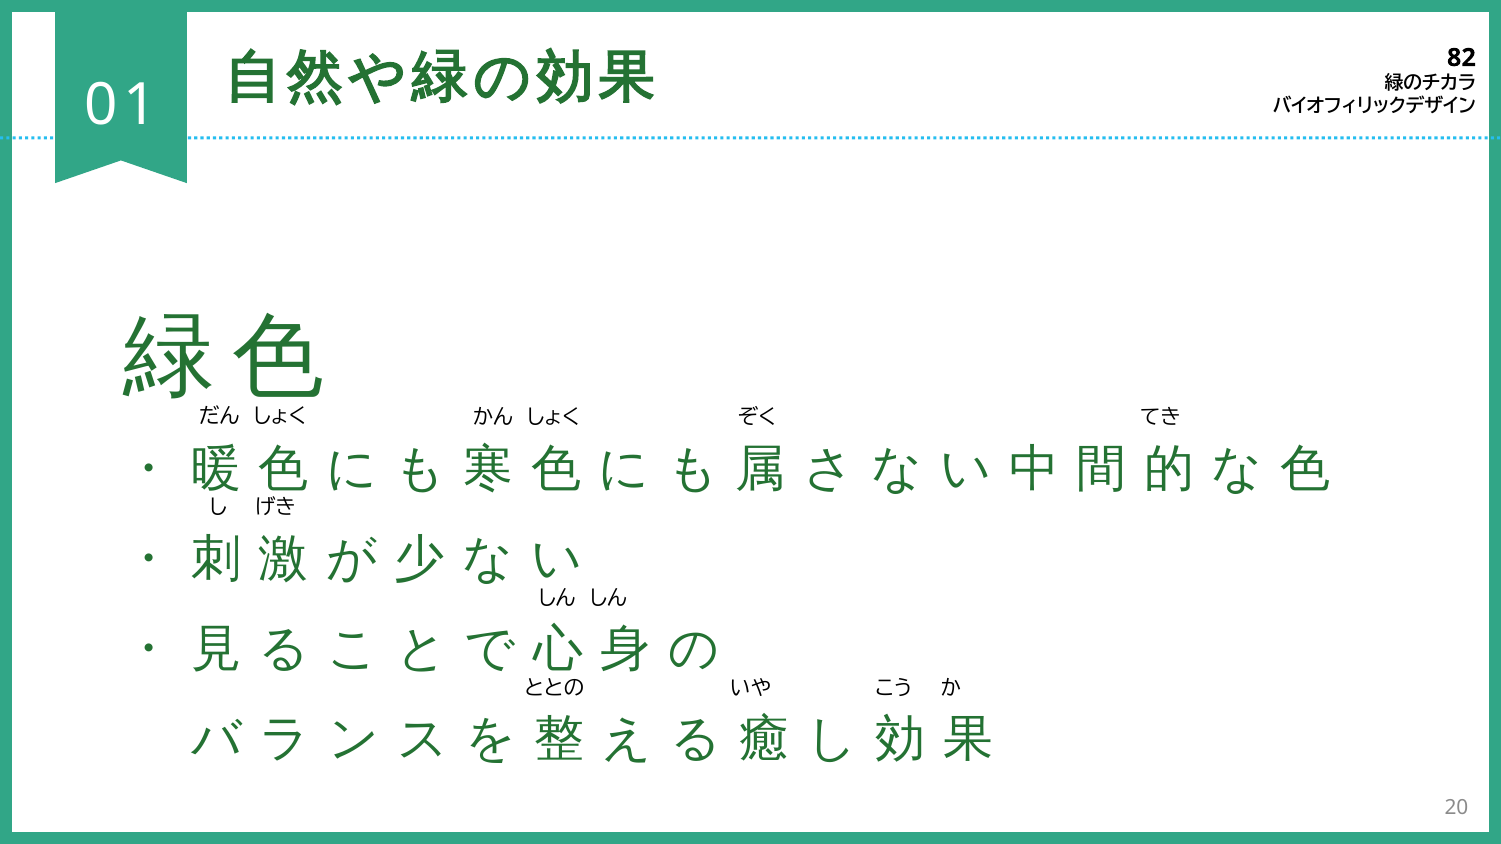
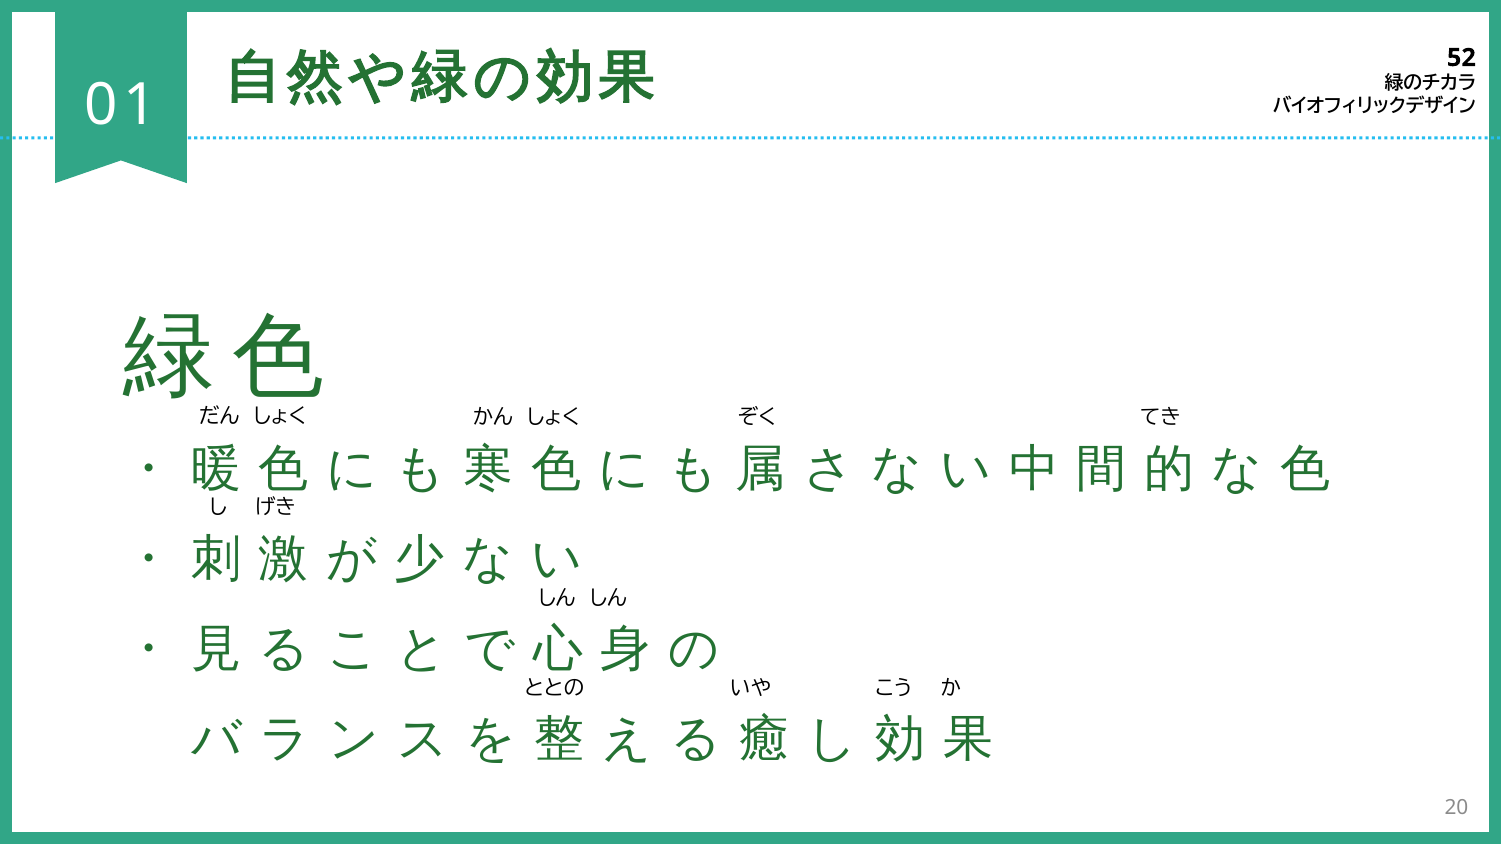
82: 82 -> 52
